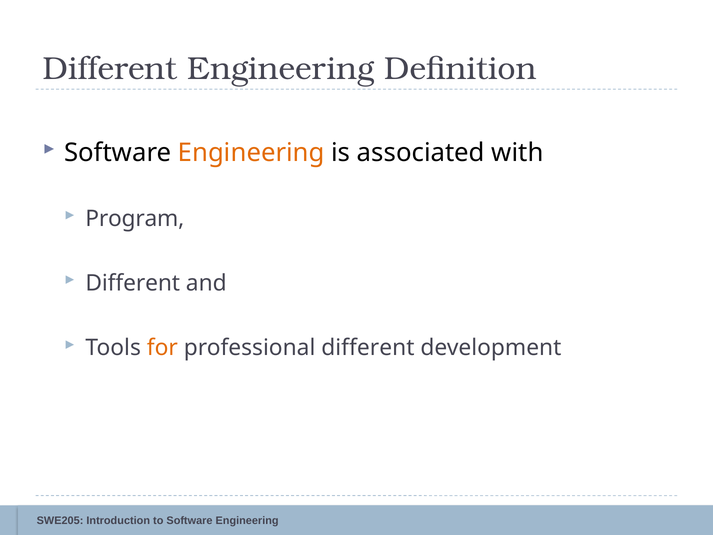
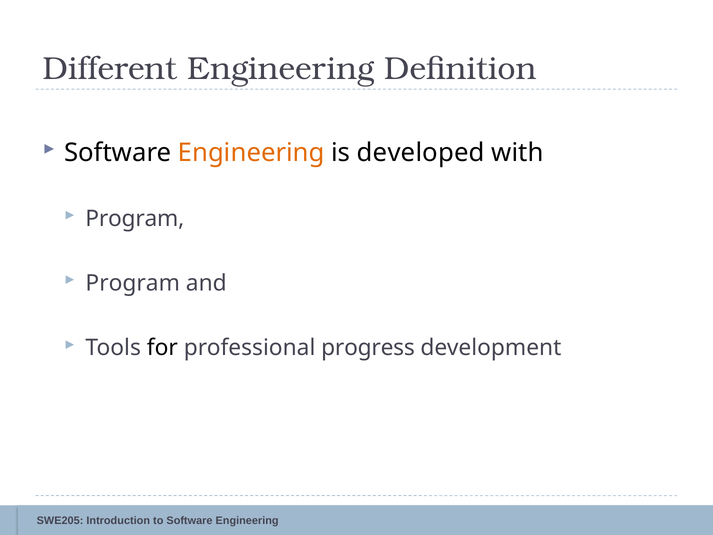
associated: associated -> developed
Different at (133, 283): Different -> Program
for colour: orange -> black
professional different: different -> progress
